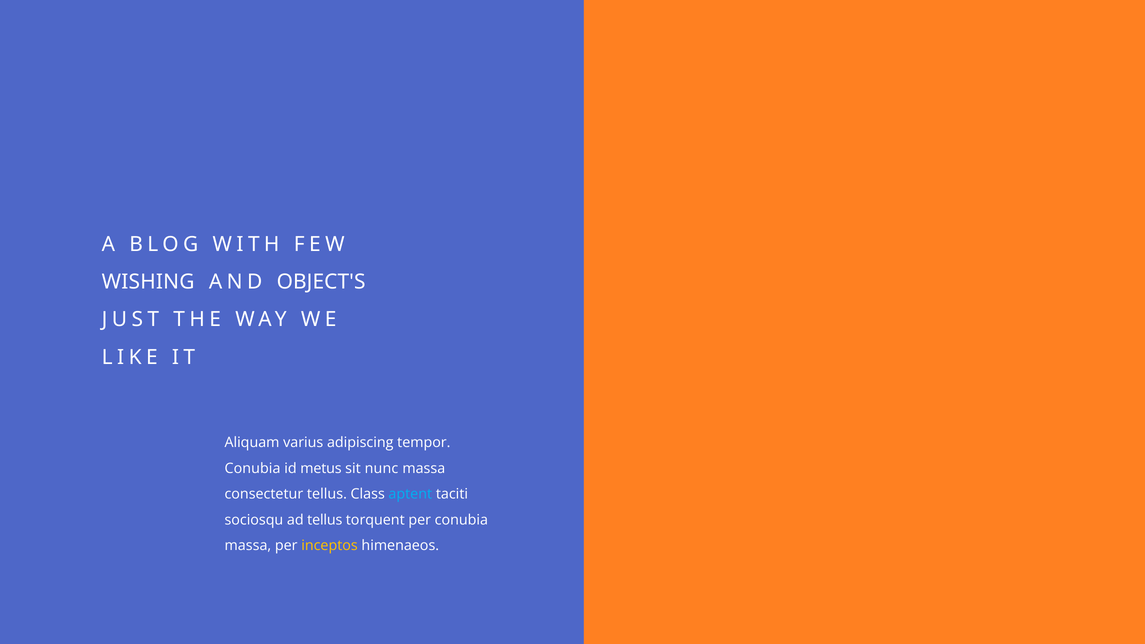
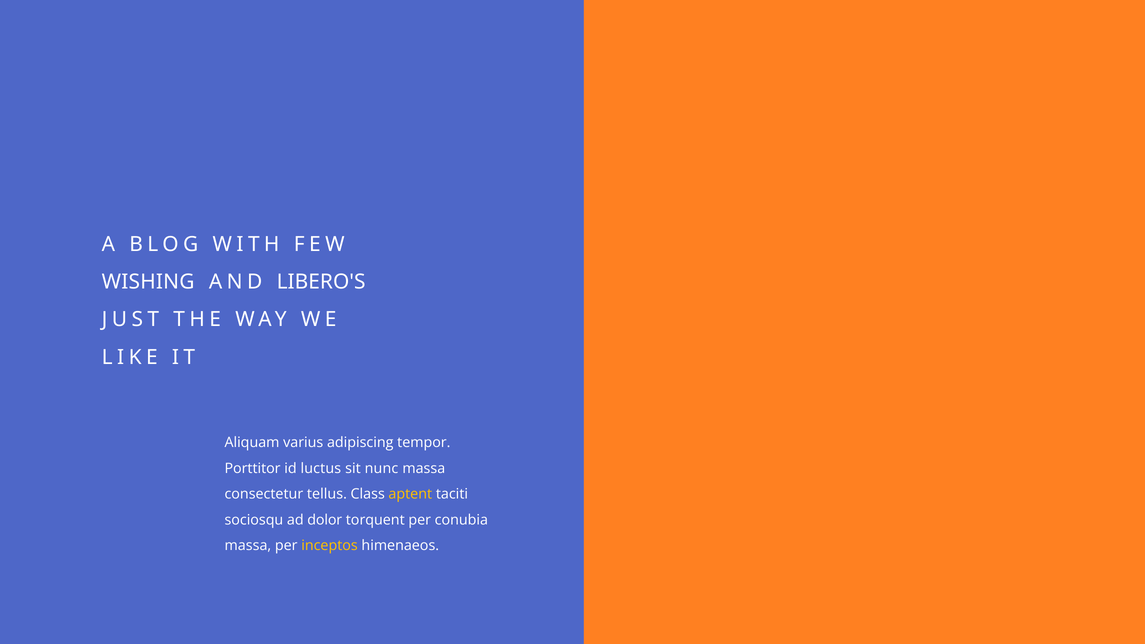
OBJECT'S: OBJECT'S -> LIBERO'S
Conubia at (253, 468): Conubia -> Porttitor
metus: metus -> luctus
aptent colour: light blue -> yellow
ad tellus: tellus -> dolor
